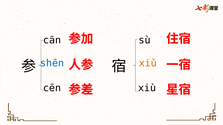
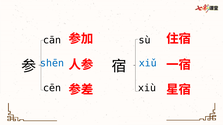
xiǔ colour: orange -> blue
